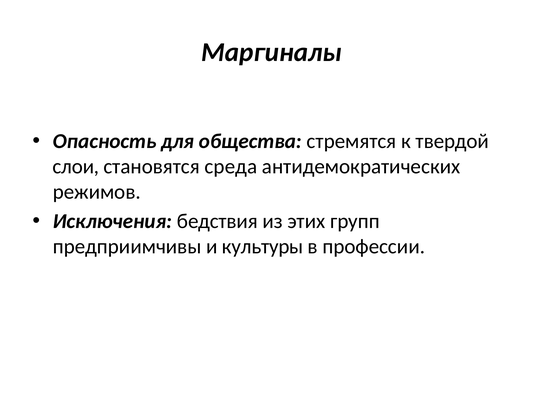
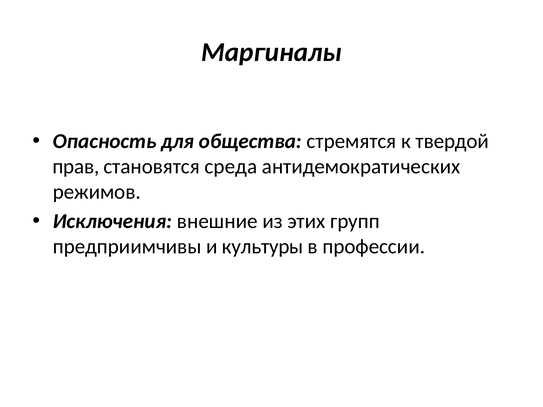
слои: слои -> прав
бедствия: бедствия -> внешние
